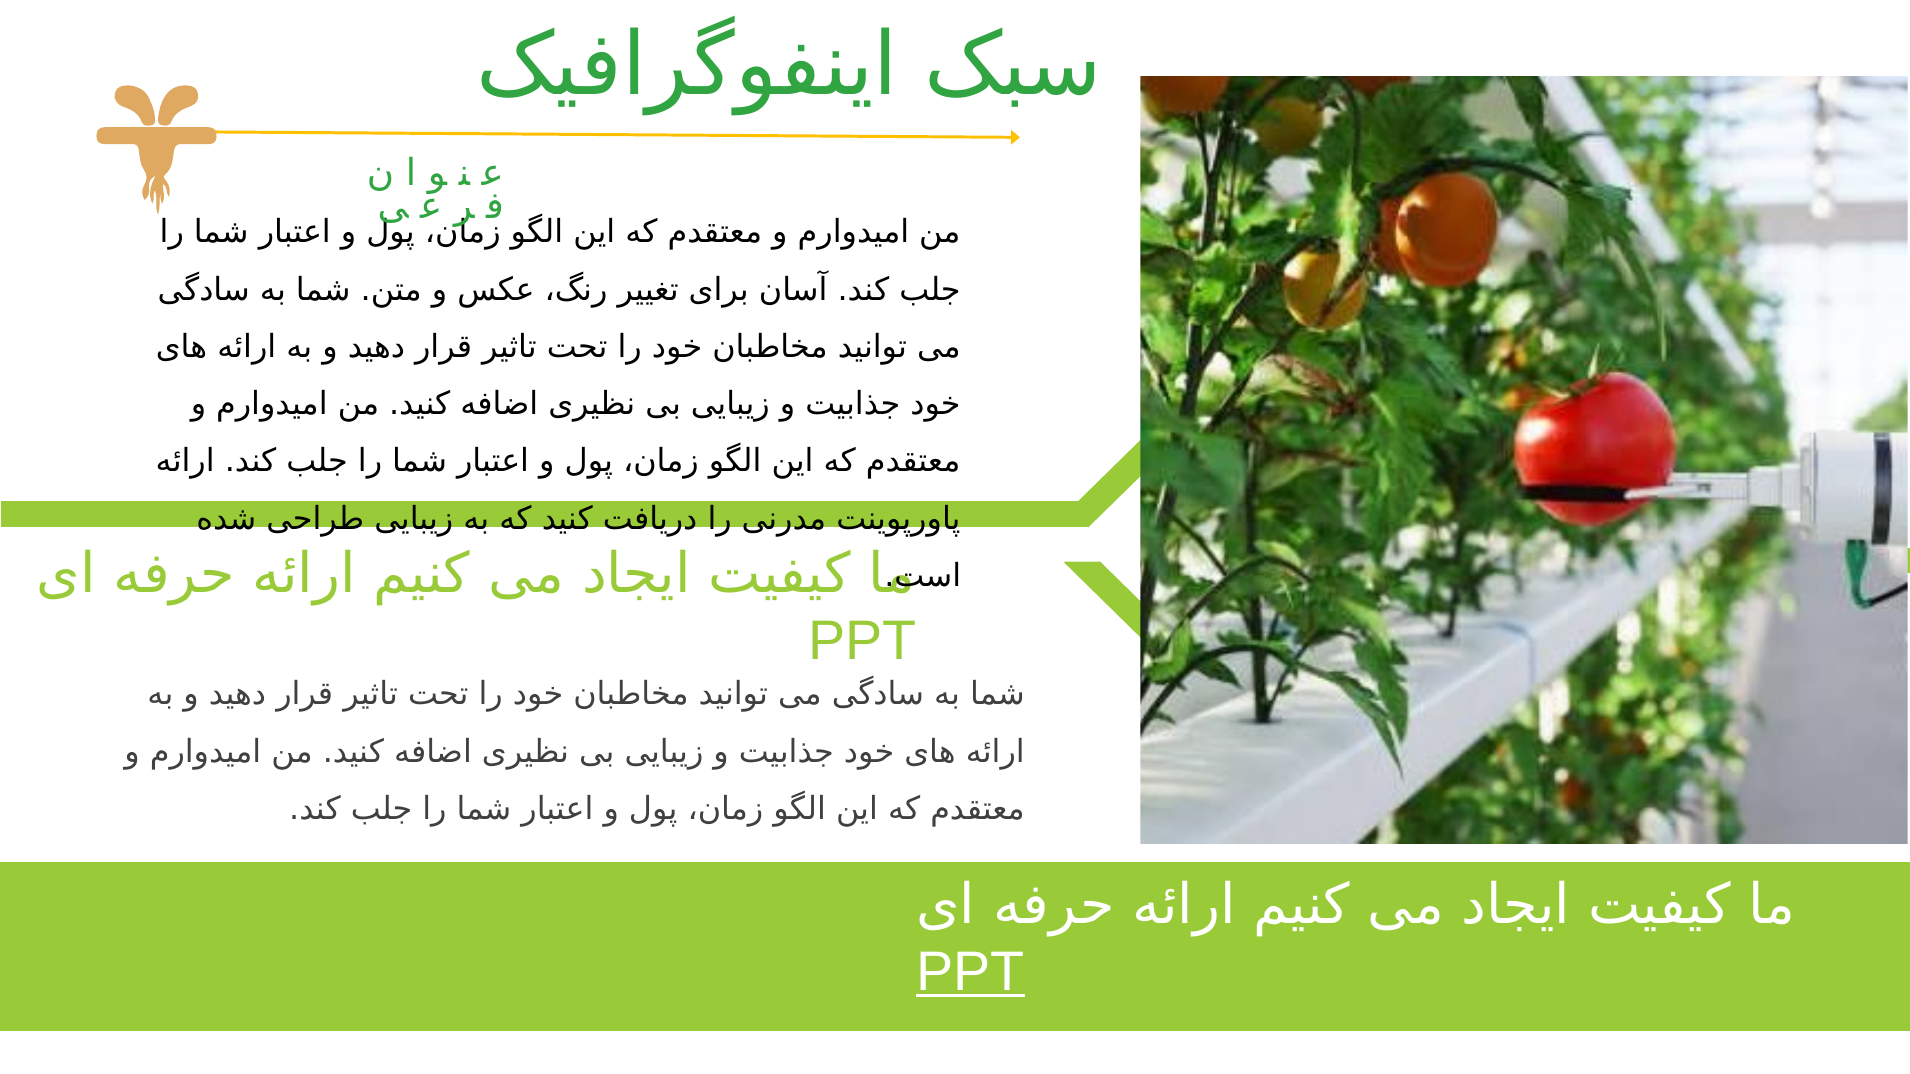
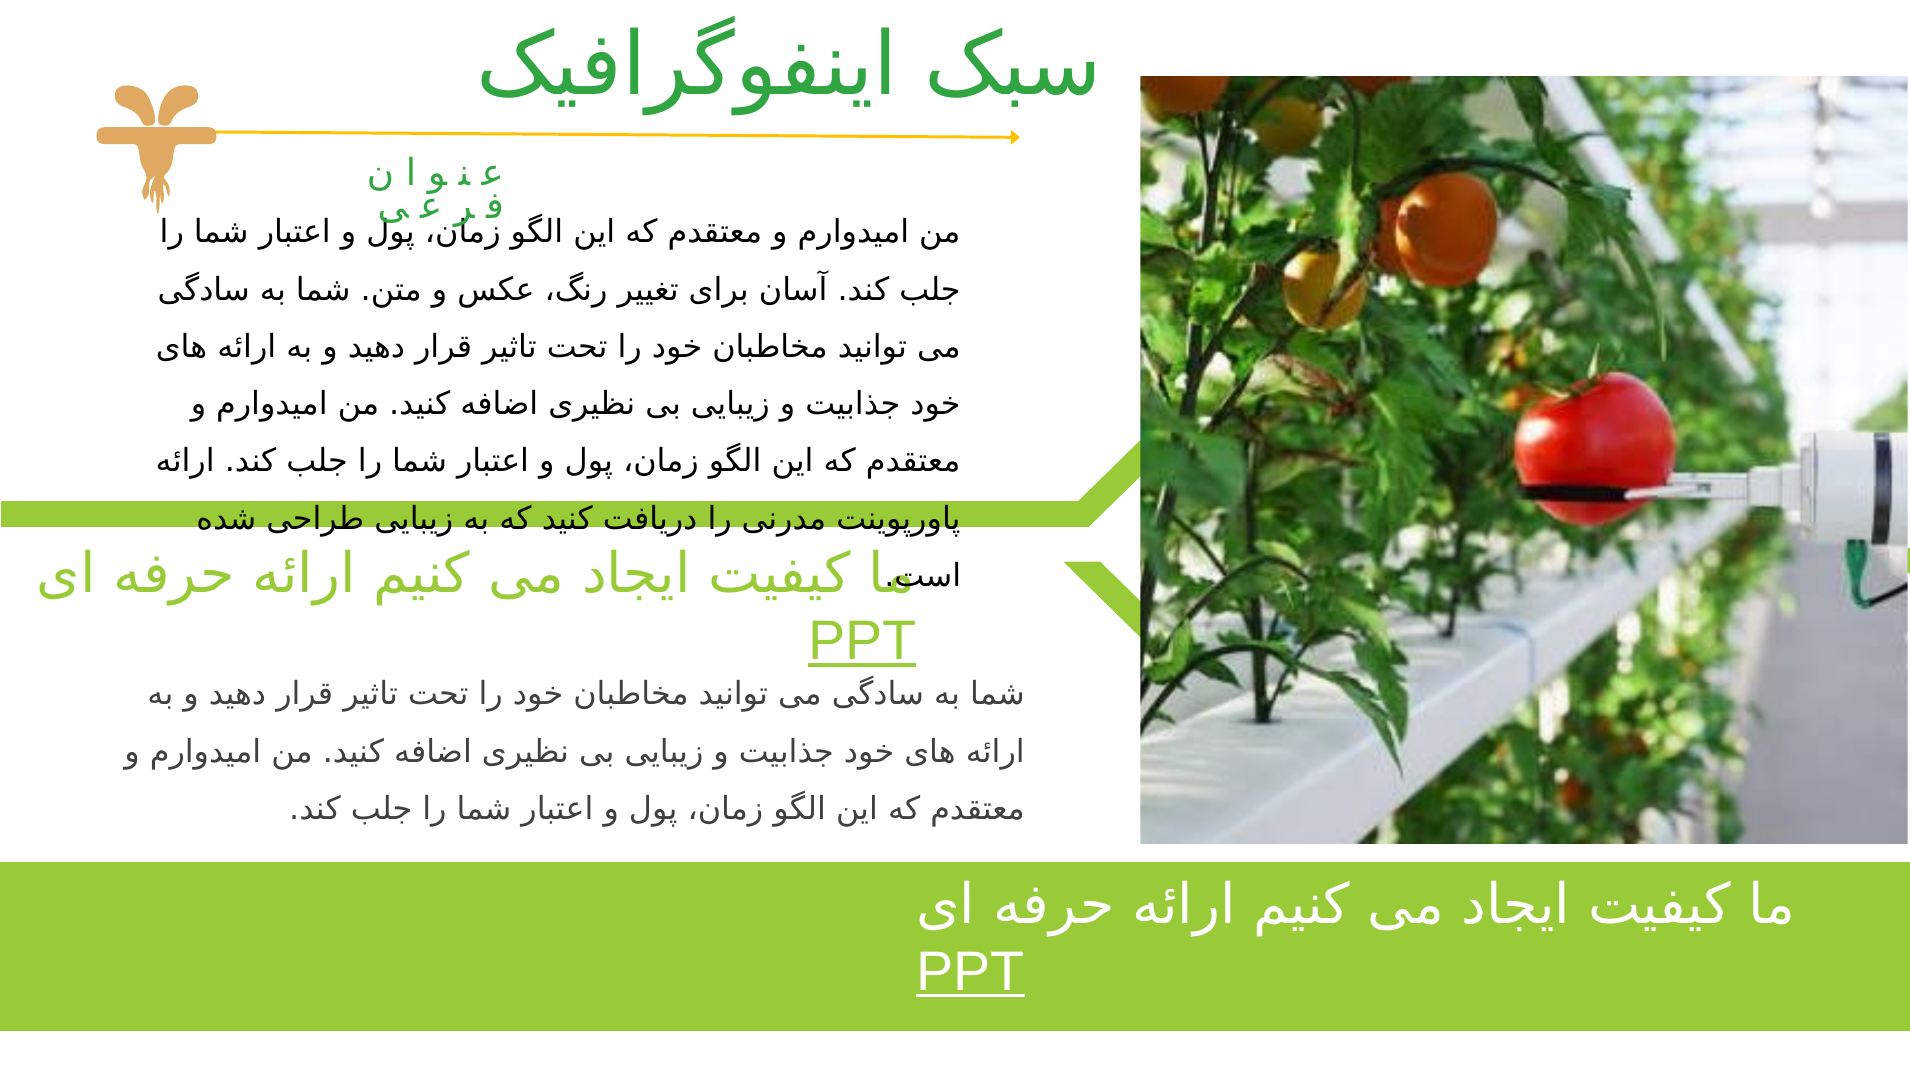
PPT at (862, 641) underline: none -> present
